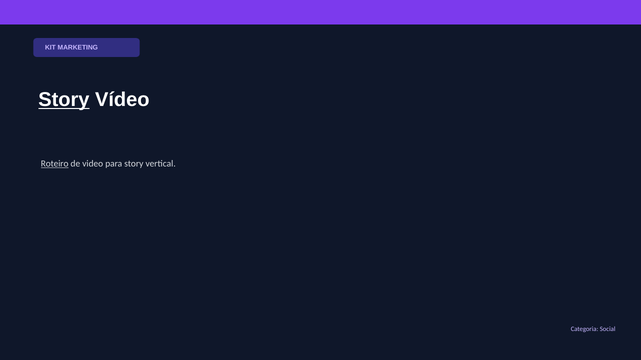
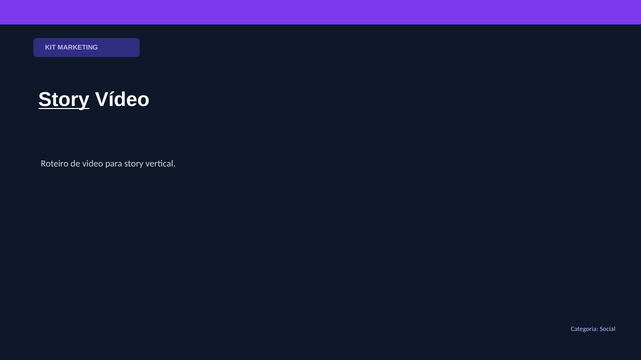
Roteiro underline: present -> none
